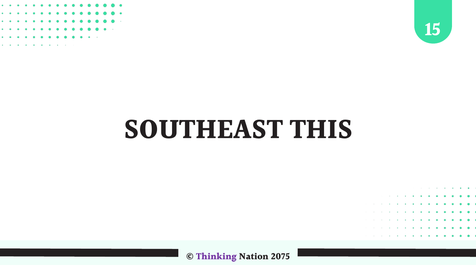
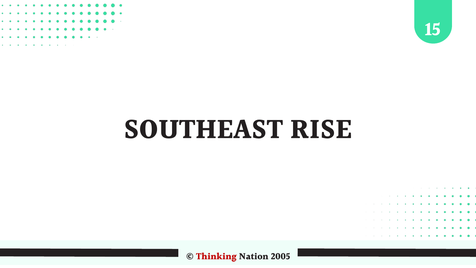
THIS: THIS -> RISE
Thinking colour: purple -> red
2075: 2075 -> 2005
